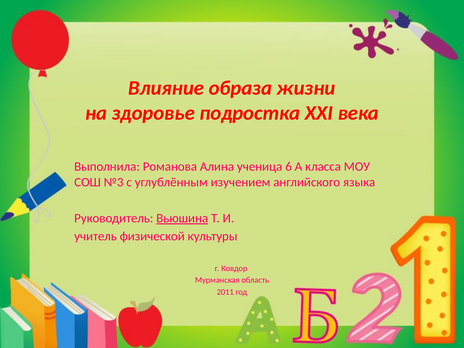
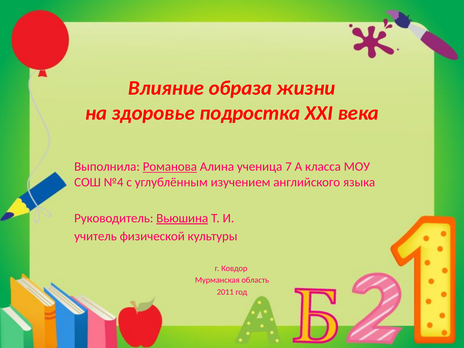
Романова underline: none -> present
6: 6 -> 7
№3: №3 -> №4
